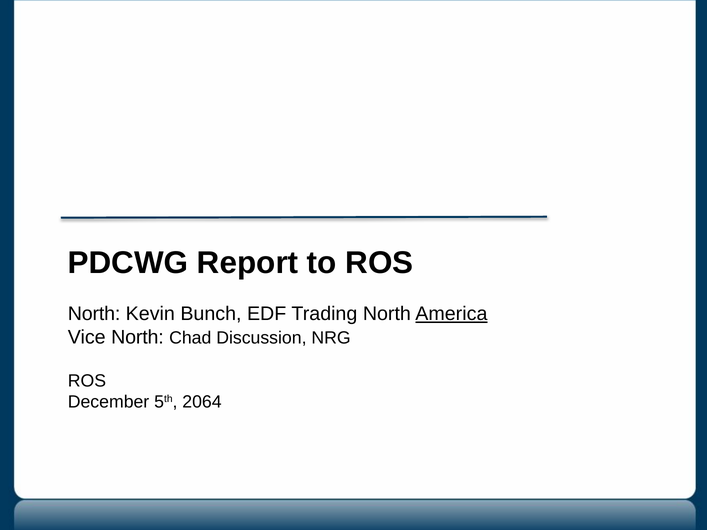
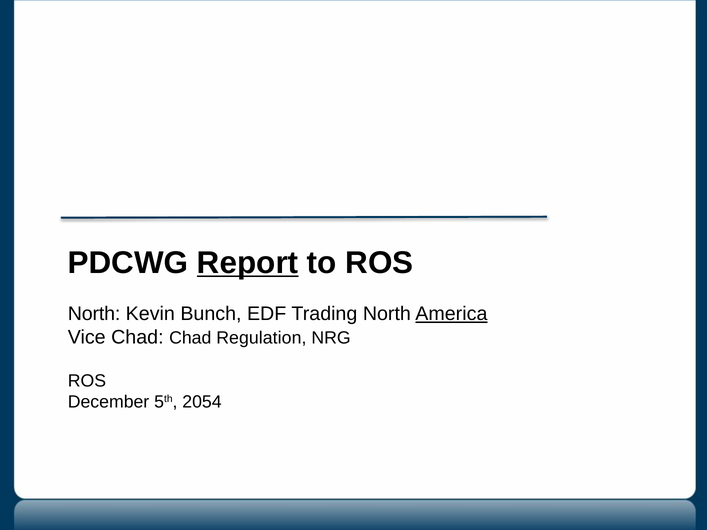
Report underline: none -> present
Vice North: North -> Chad
Discussion: Discussion -> Regulation
2064: 2064 -> 2054
